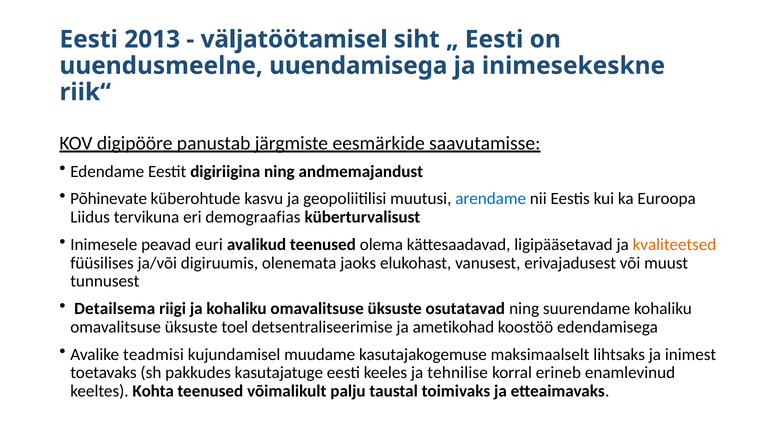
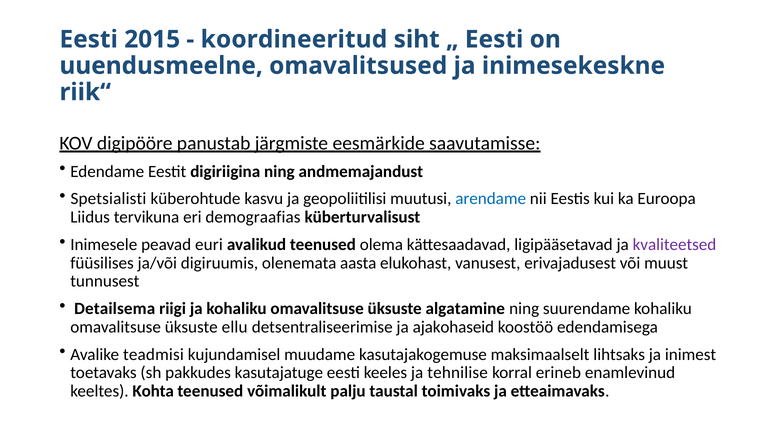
2013: 2013 -> 2015
väljatöötamisel: väljatöötamisel -> koordineeritud
uuendamisega: uuendamisega -> omavalitsused
Põhinevate: Põhinevate -> Spetsialisti
kvaliteetsed colour: orange -> purple
jaoks: jaoks -> aasta
osutatavad: osutatavad -> algatamine
toel: toel -> ellu
ametikohad: ametikohad -> ajakohaseid
